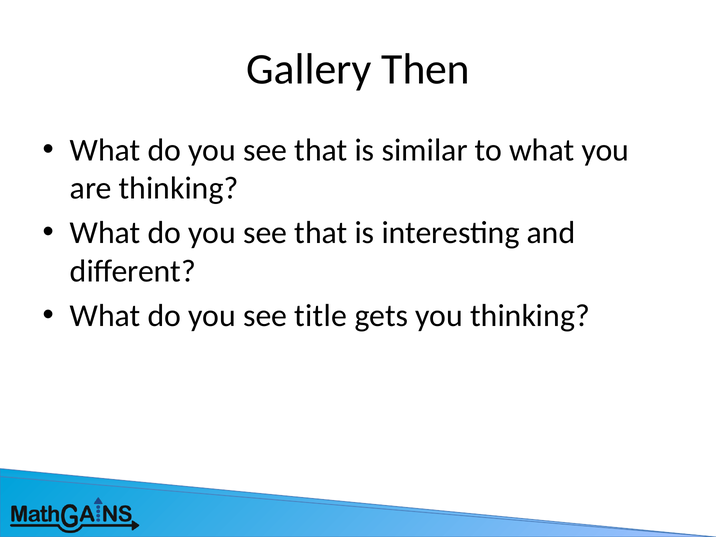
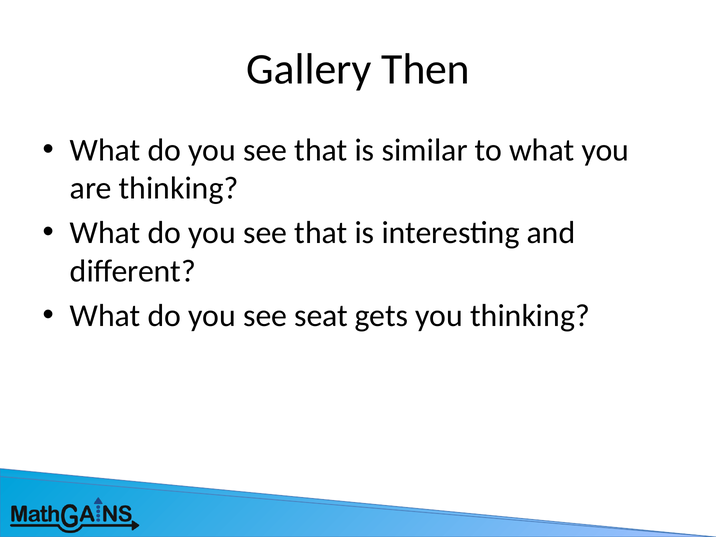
title: title -> seat
